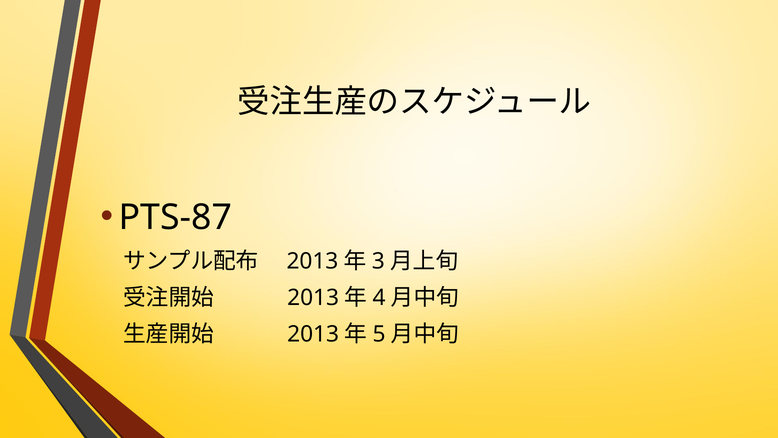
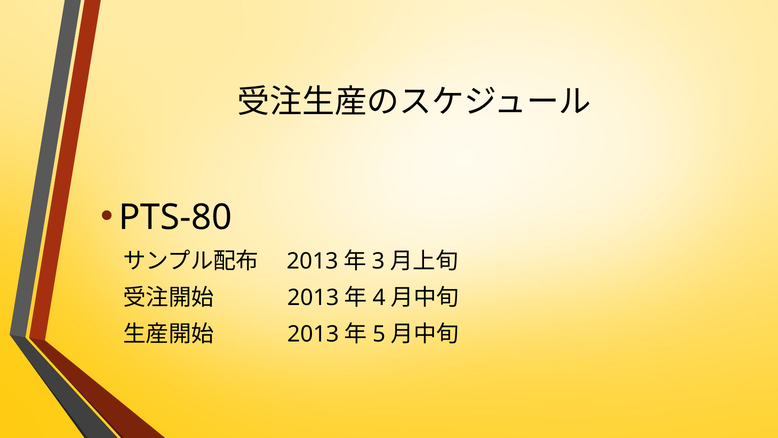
PTS-87: PTS-87 -> PTS-80
